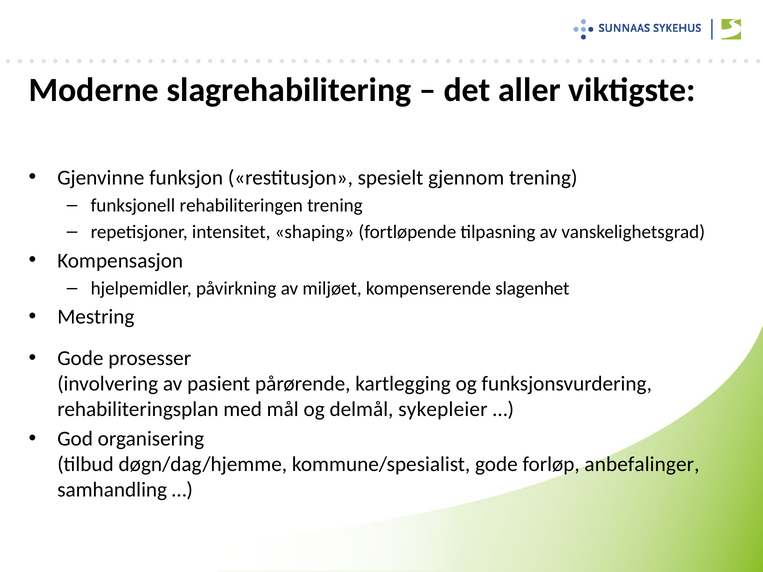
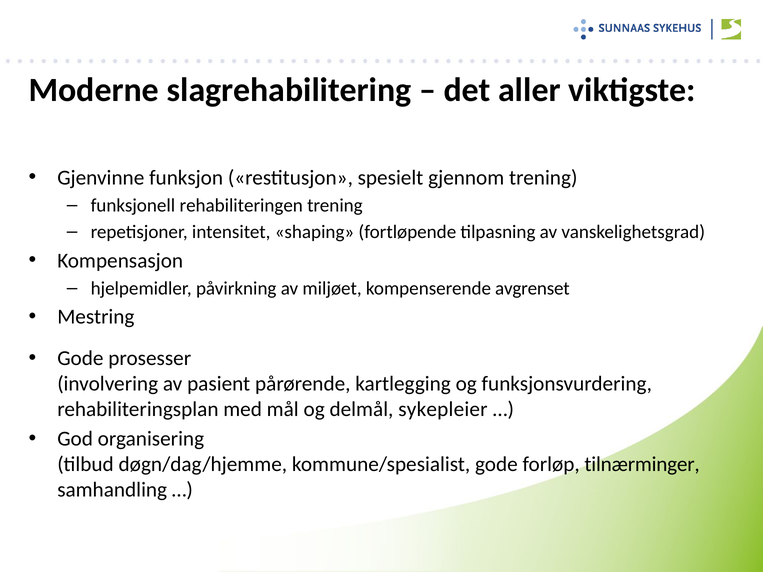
slagenhet: slagenhet -> avgrenset
anbefalinger: anbefalinger -> tilnærminger
